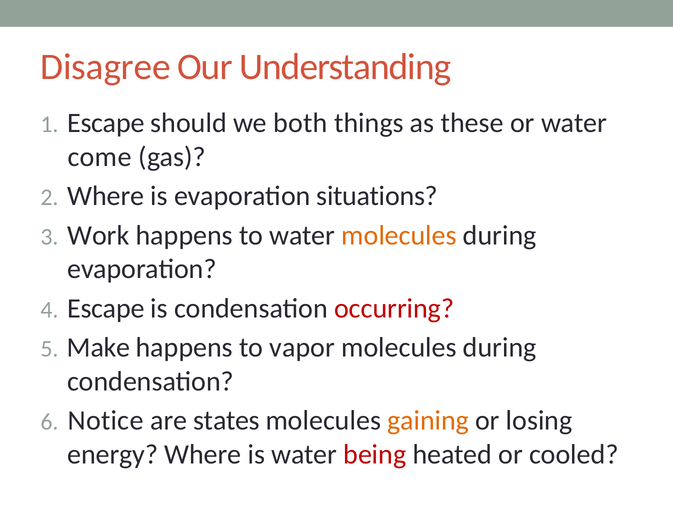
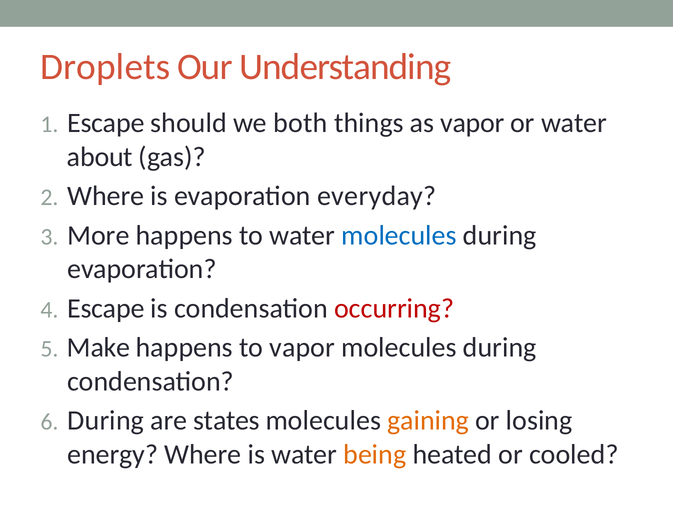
Disagree: Disagree -> Droplets
as these: these -> vapor
come: come -> about
situations: situations -> everyday
Work: Work -> More
molecules at (399, 235) colour: orange -> blue
Notice at (106, 420): Notice -> During
being colour: red -> orange
